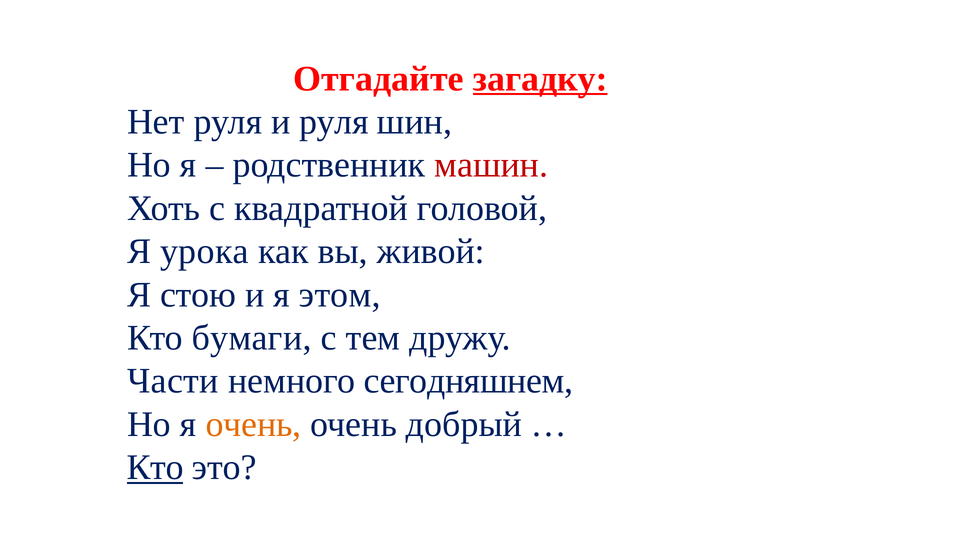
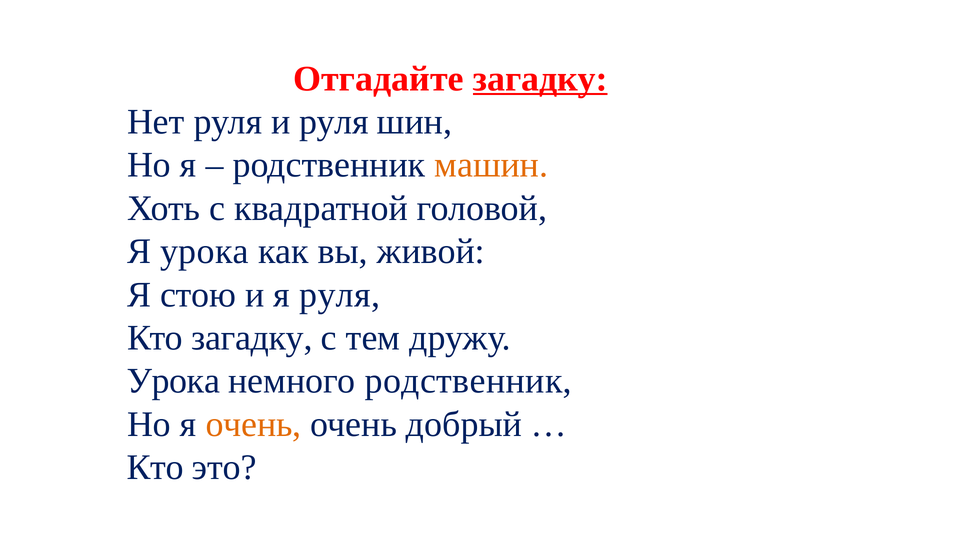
машин colour: red -> orange
я этом: этом -> руля
Кто бумаги: бумаги -> загадку
Части at (173, 381): Части -> Урока
немного сегодняшнем: сегодняшнем -> родственник
Кто at (155, 467) underline: present -> none
